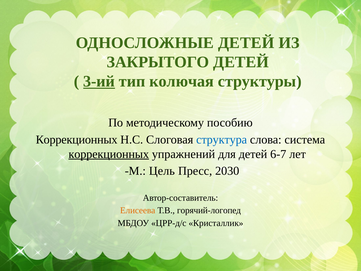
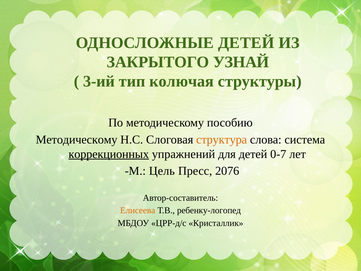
ЗАКРЫТОГО ДЕТЕЙ: ДЕТЕЙ -> УЗНАЙ
3-ий underline: present -> none
Коррекционных at (77, 139): Коррекционных -> Методическому
структура colour: blue -> orange
6-7: 6-7 -> 0-7
2030: 2030 -> 2076
горячий-логопед: горячий-логопед -> ребенку-логопед
